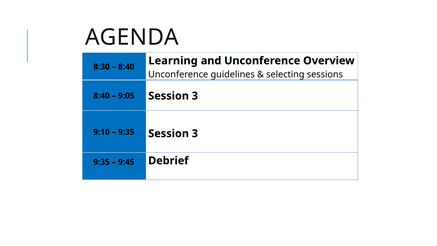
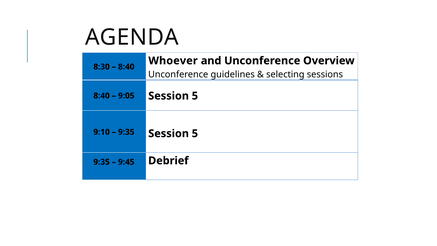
Learning: Learning -> Whoever
9:05 Session 3: 3 -> 5
9:35 Session 3: 3 -> 5
